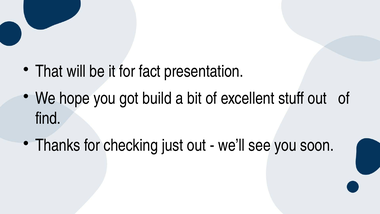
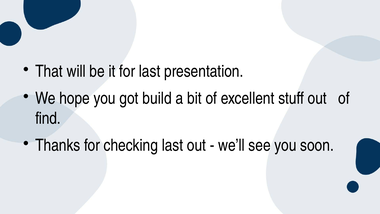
for fact: fact -> last
checking just: just -> last
